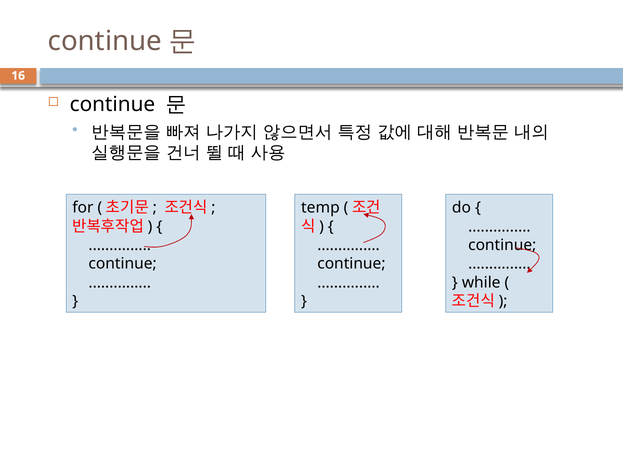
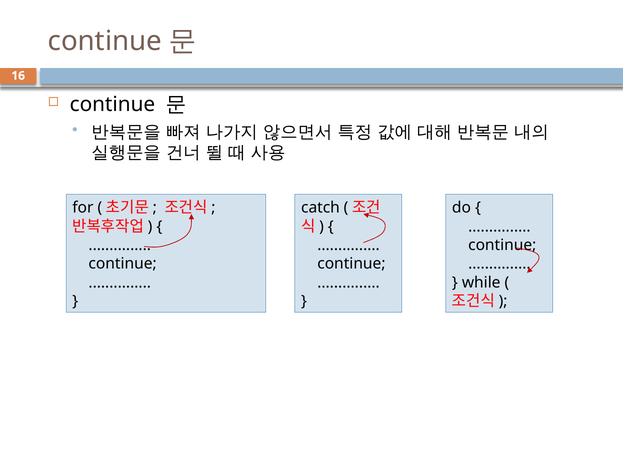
temp: temp -> catch
